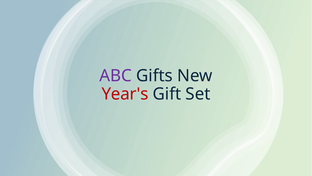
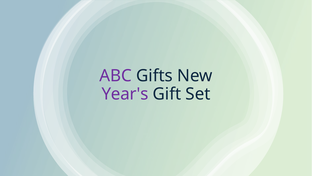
Year's colour: red -> purple
